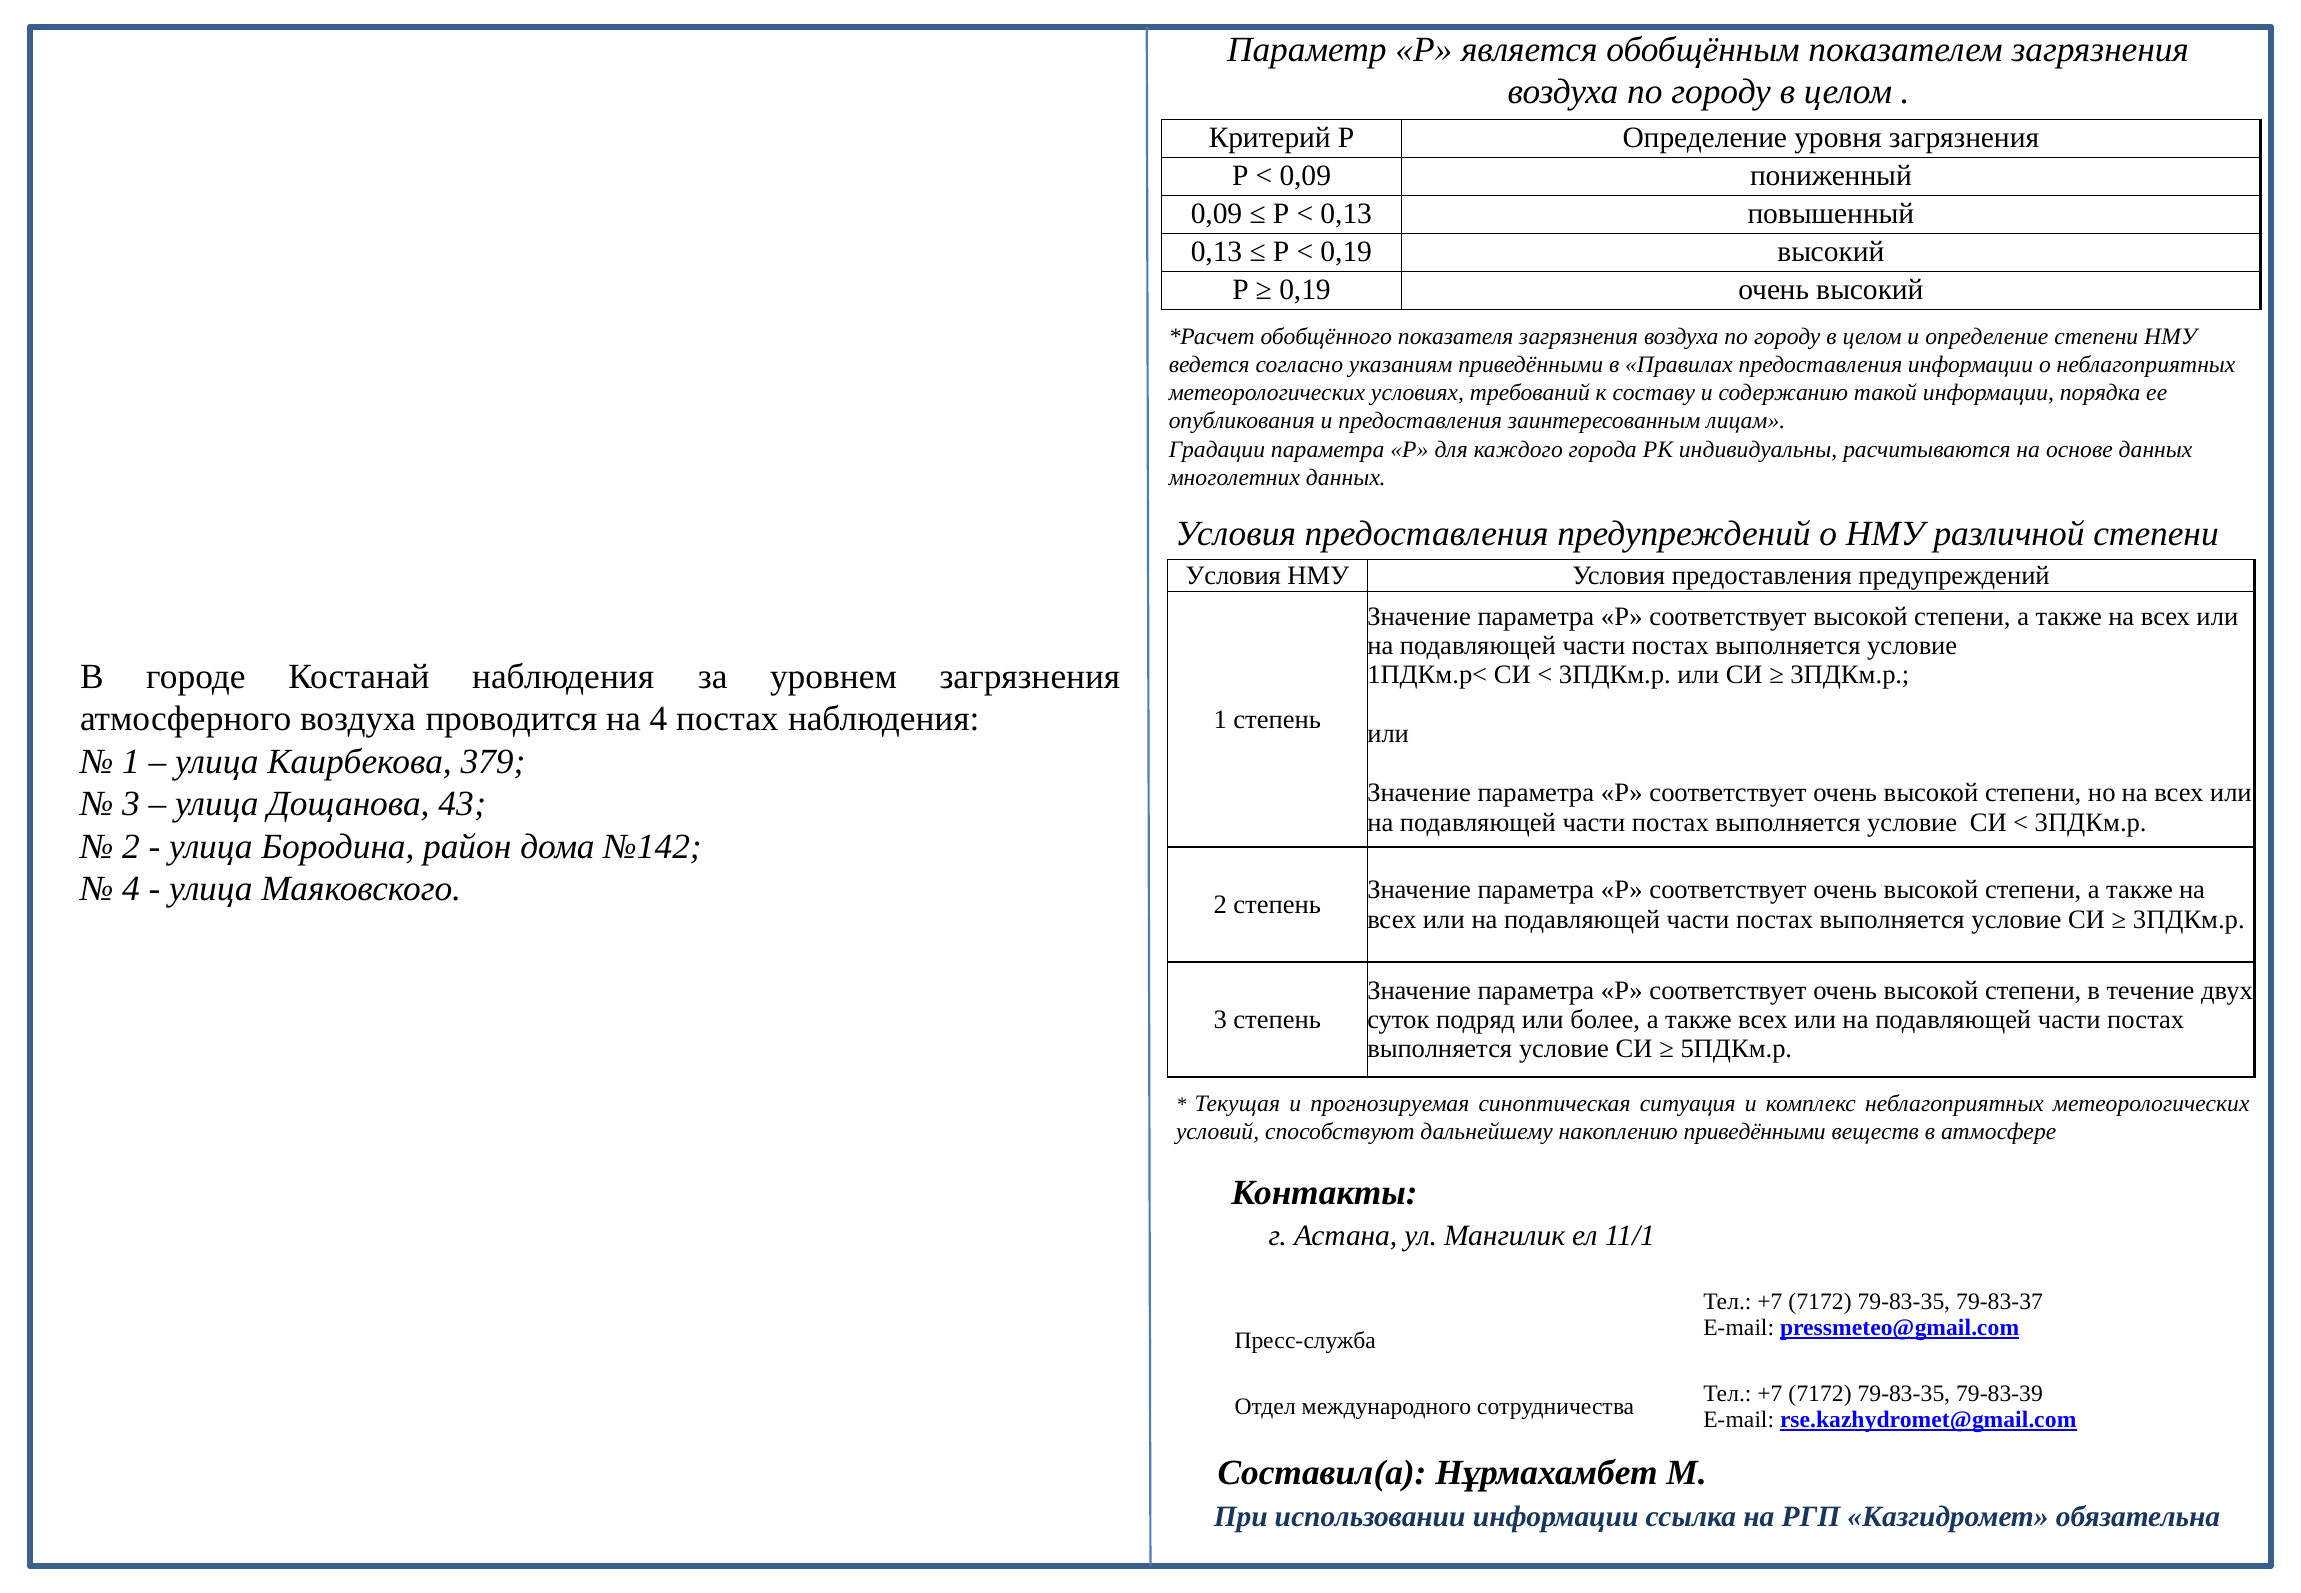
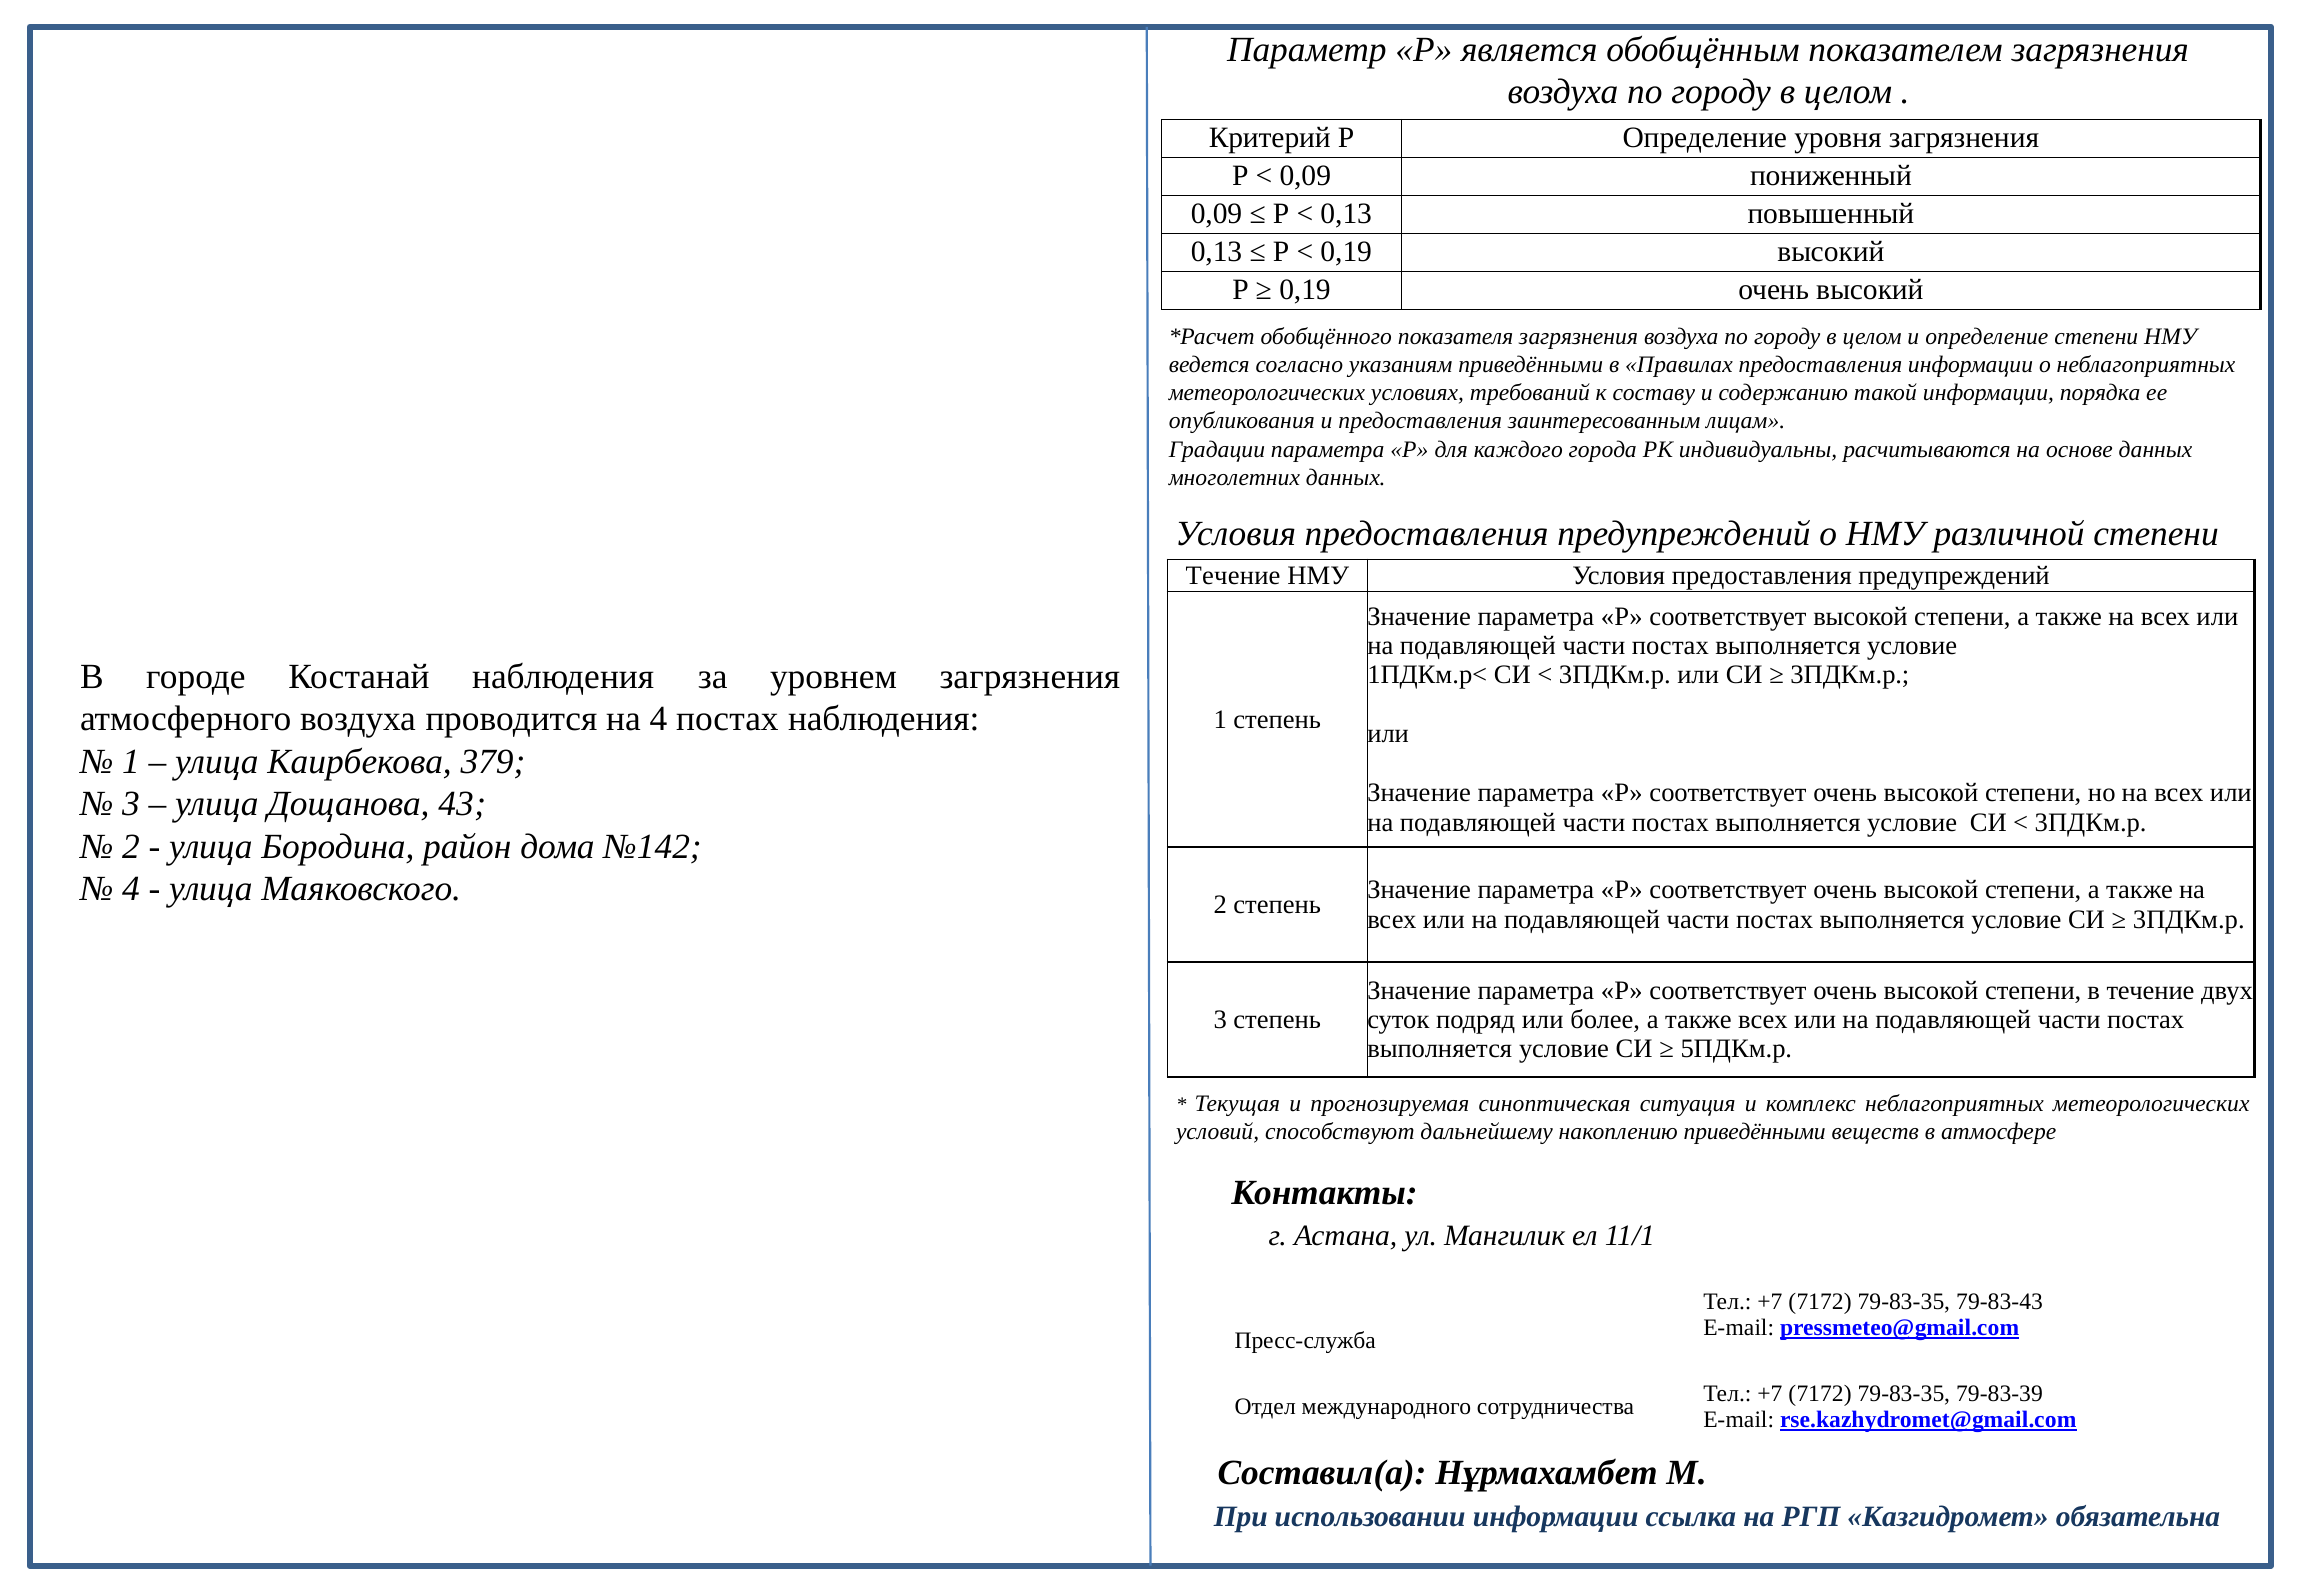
Условия at (1233, 575): Условия -> Течение
79-83-37: 79-83-37 -> 79-83-43
